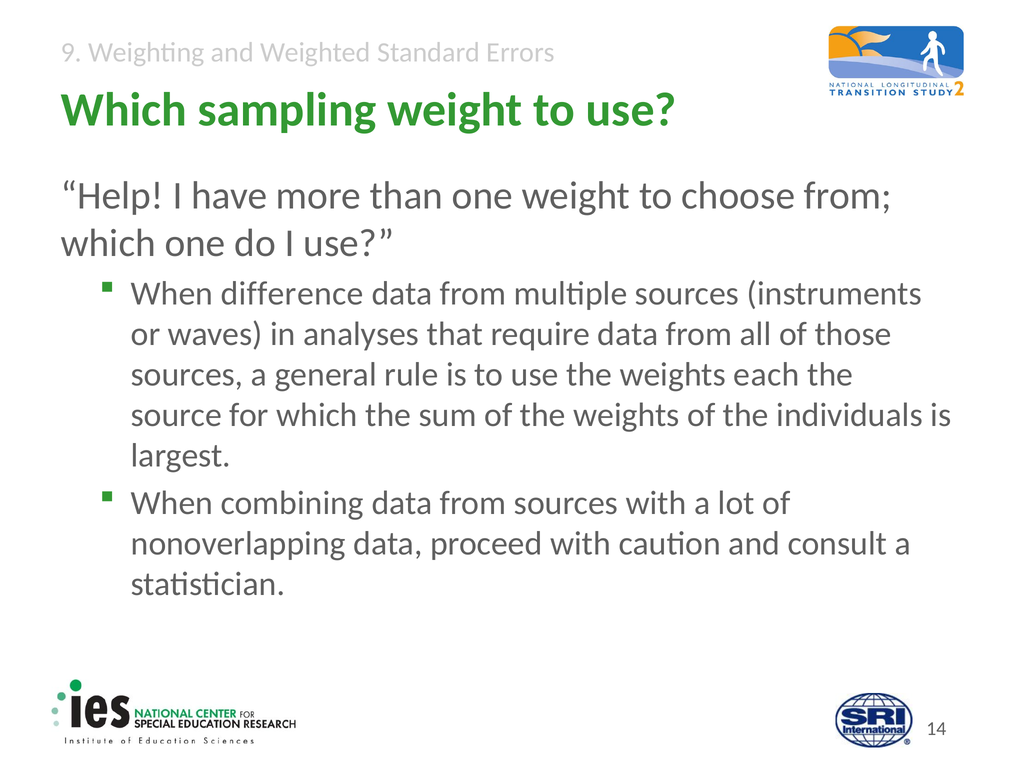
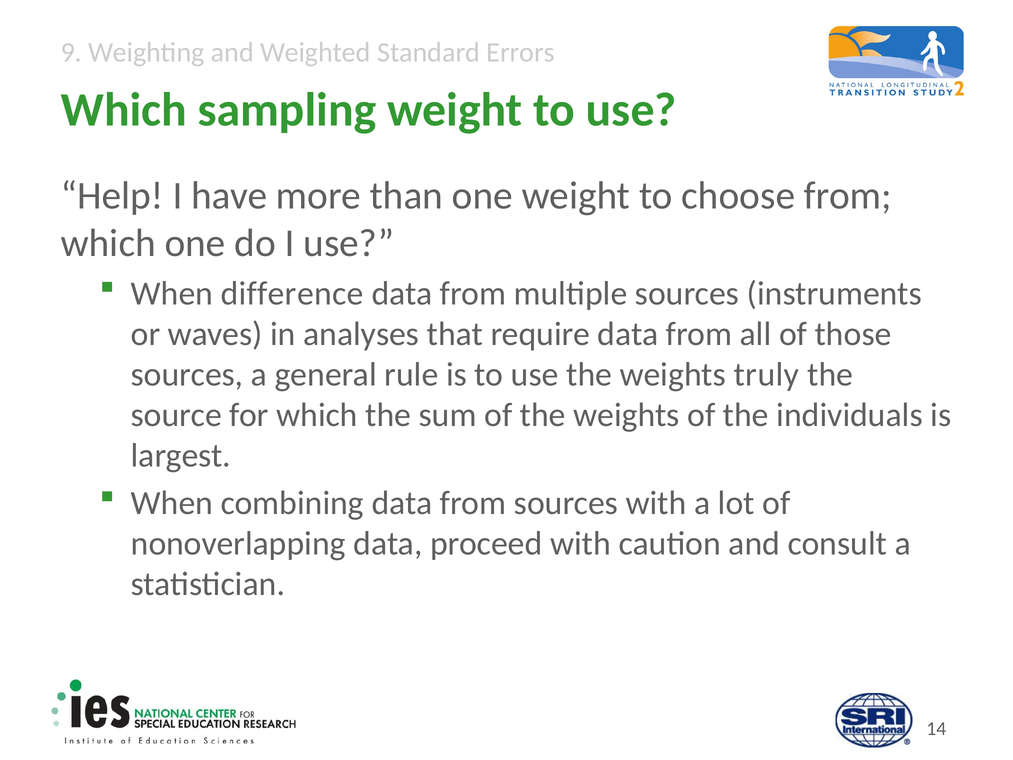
each: each -> truly
